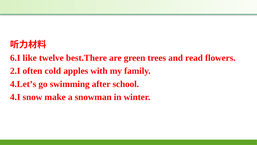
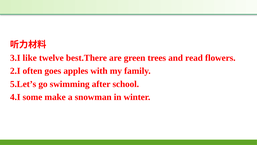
6.I: 6.I -> 3.I
cold: cold -> goes
4.Let’s: 4.Let’s -> 5.Let’s
snow: snow -> some
